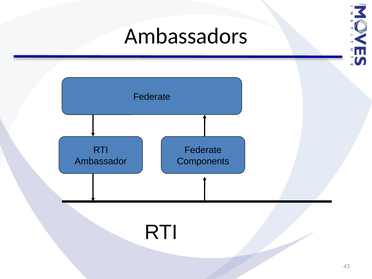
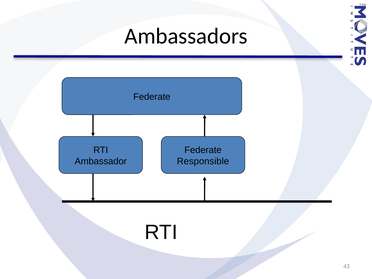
Components: Components -> Responsible
